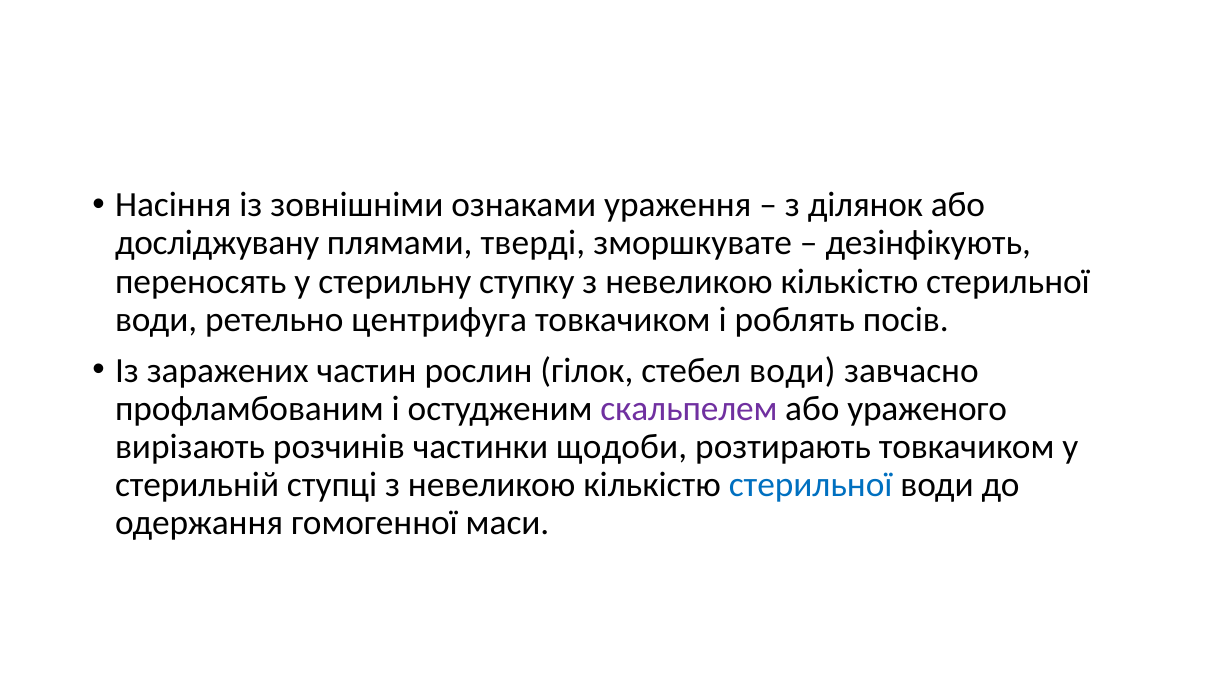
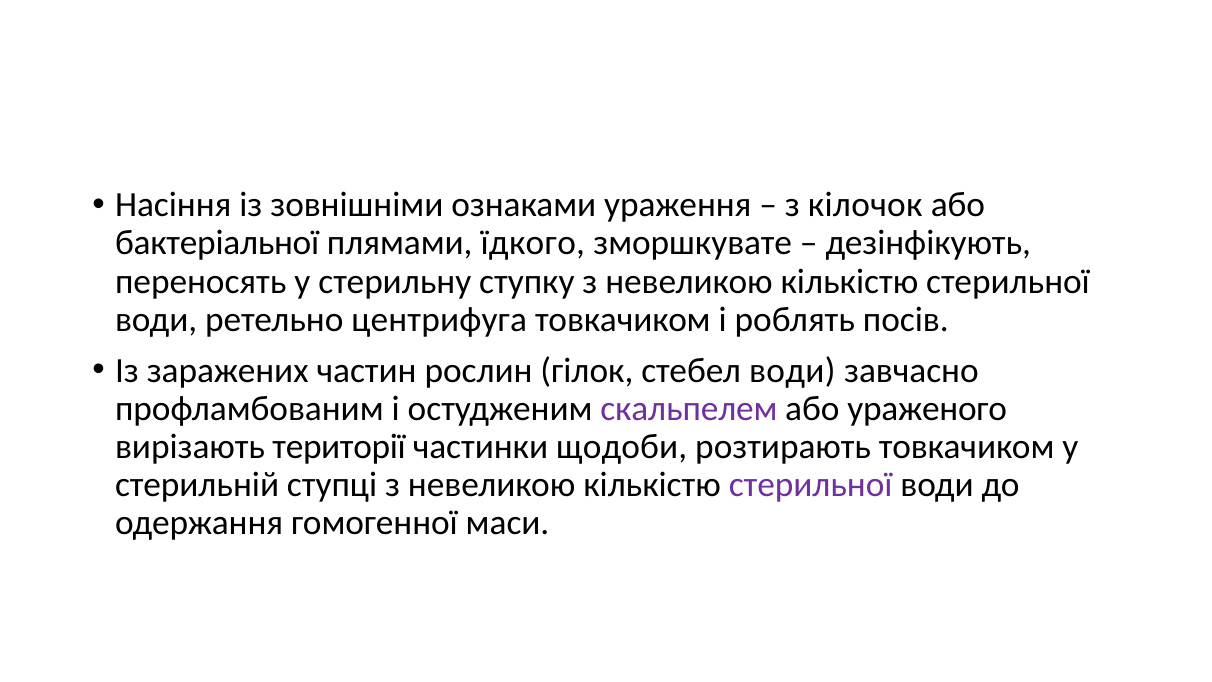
ділянок: ділянок -> кілочок
досліджувану: досліджувану -> бактеріальної
тверді: тверді -> їдкого
розчинів: розчинів -> території
стерильної at (811, 485) colour: blue -> purple
